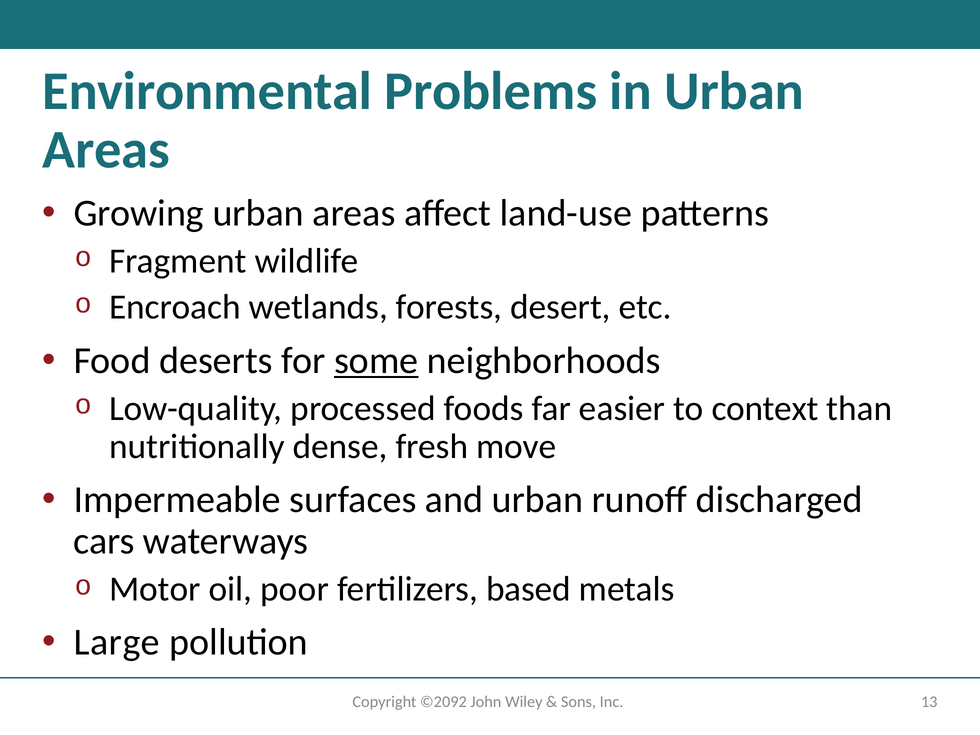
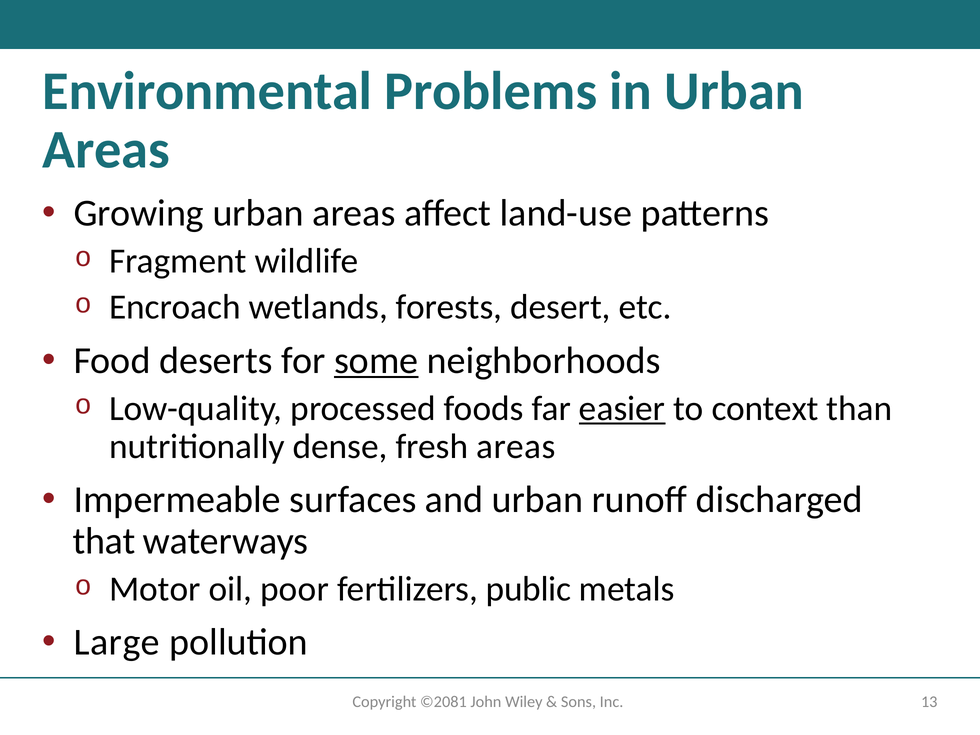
easier underline: none -> present
fresh move: move -> areas
cars: cars -> that
based: based -> public
©2092: ©2092 -> ©2081
